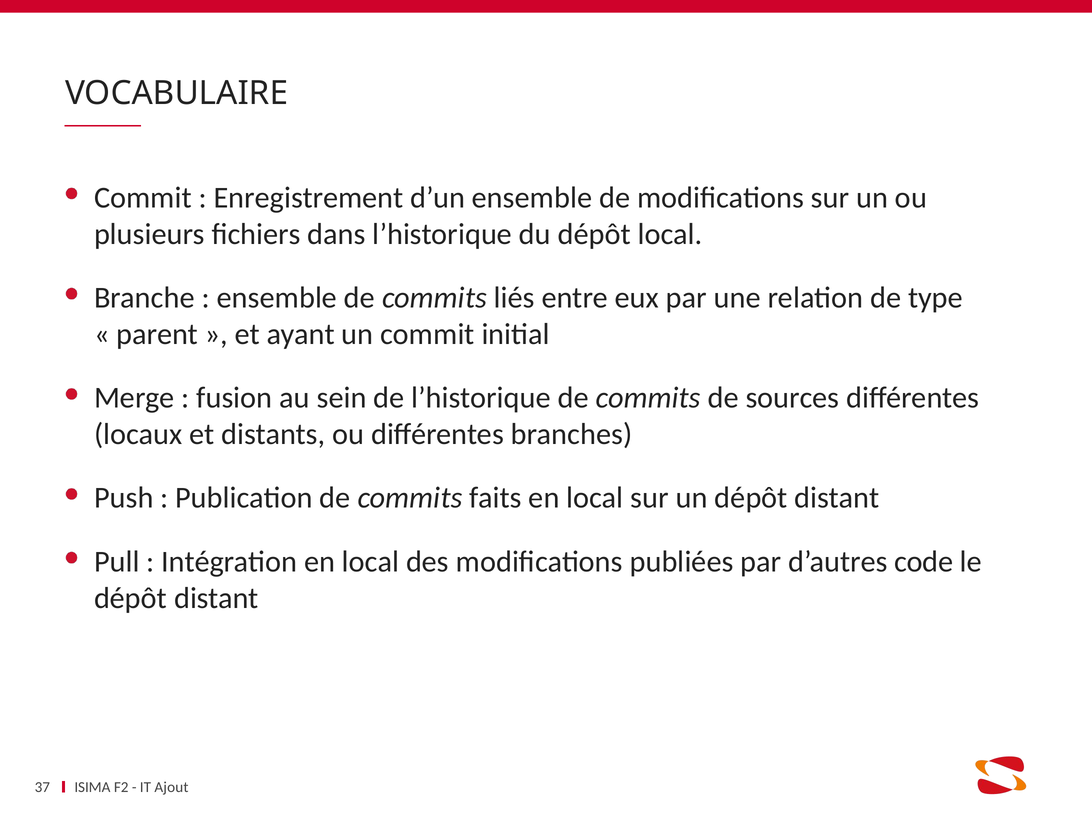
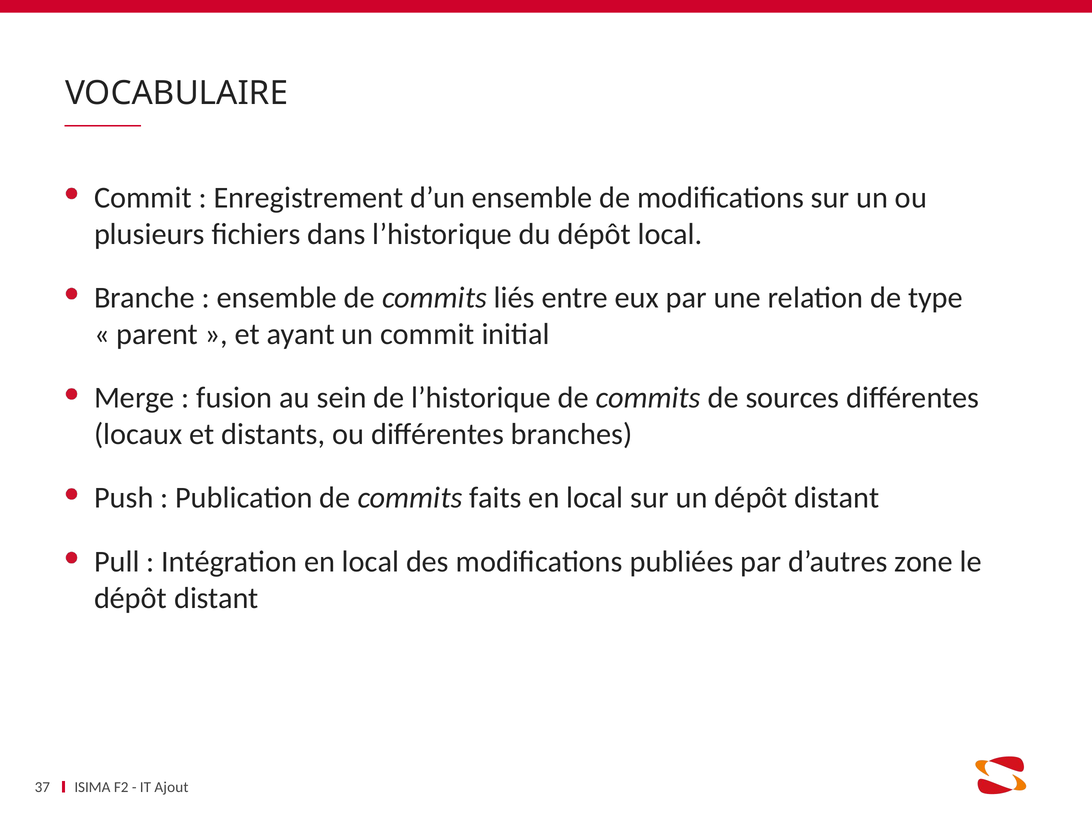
code: code -> zone
